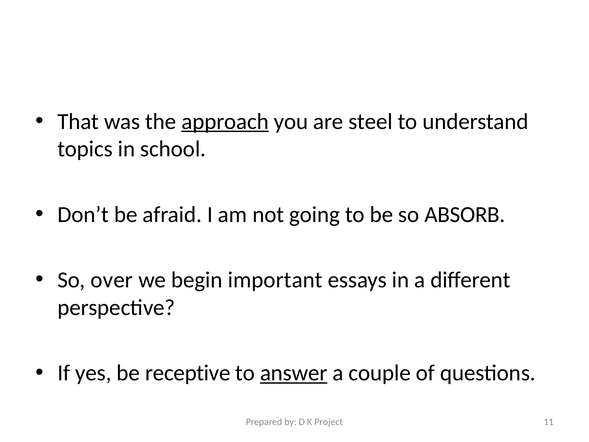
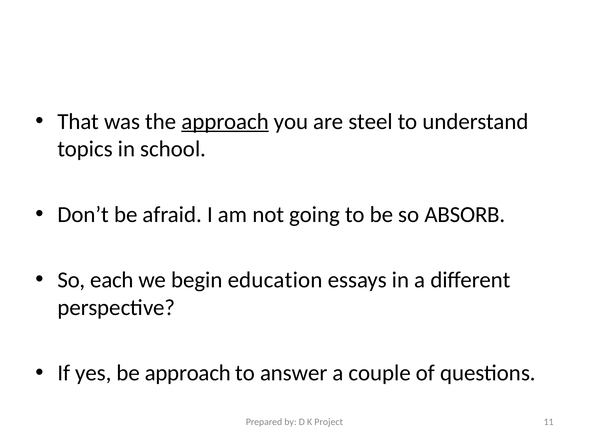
over: over -> each
important: important -> education
be receptive: receptive -> approach
answer underline: present -> none
